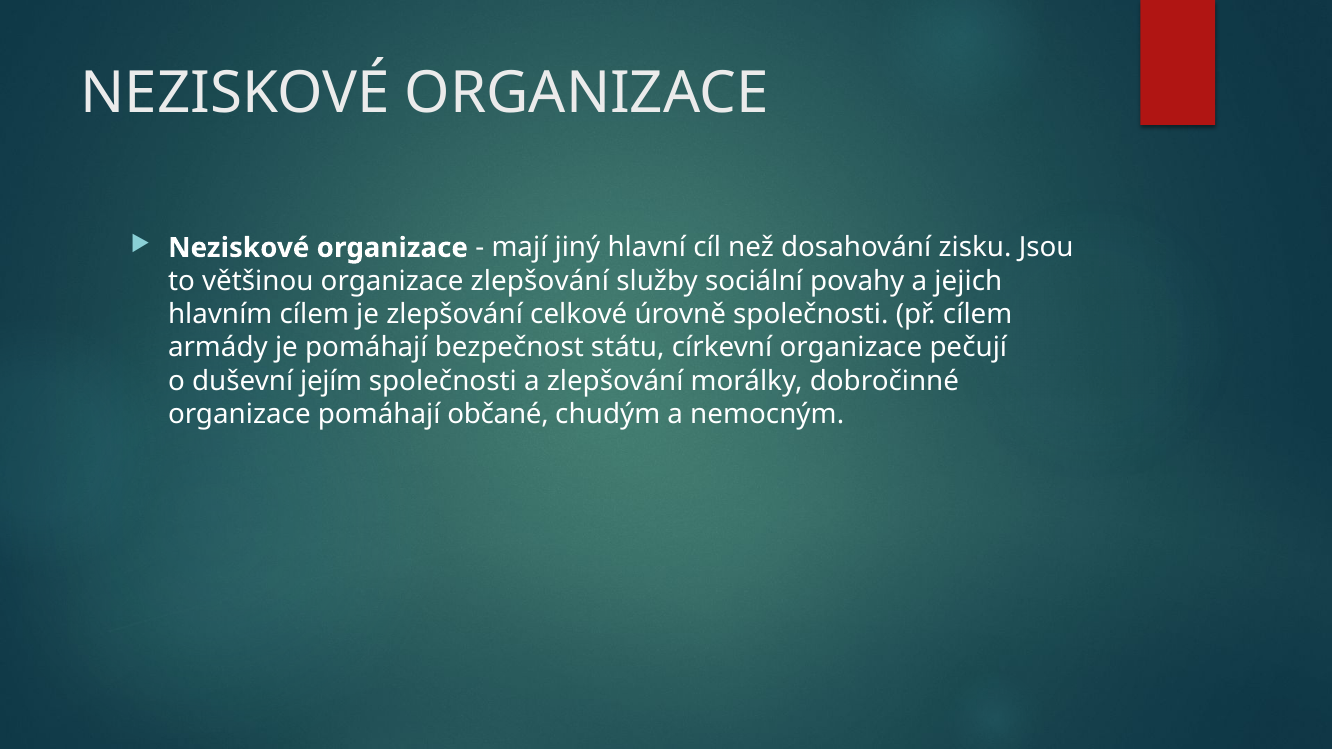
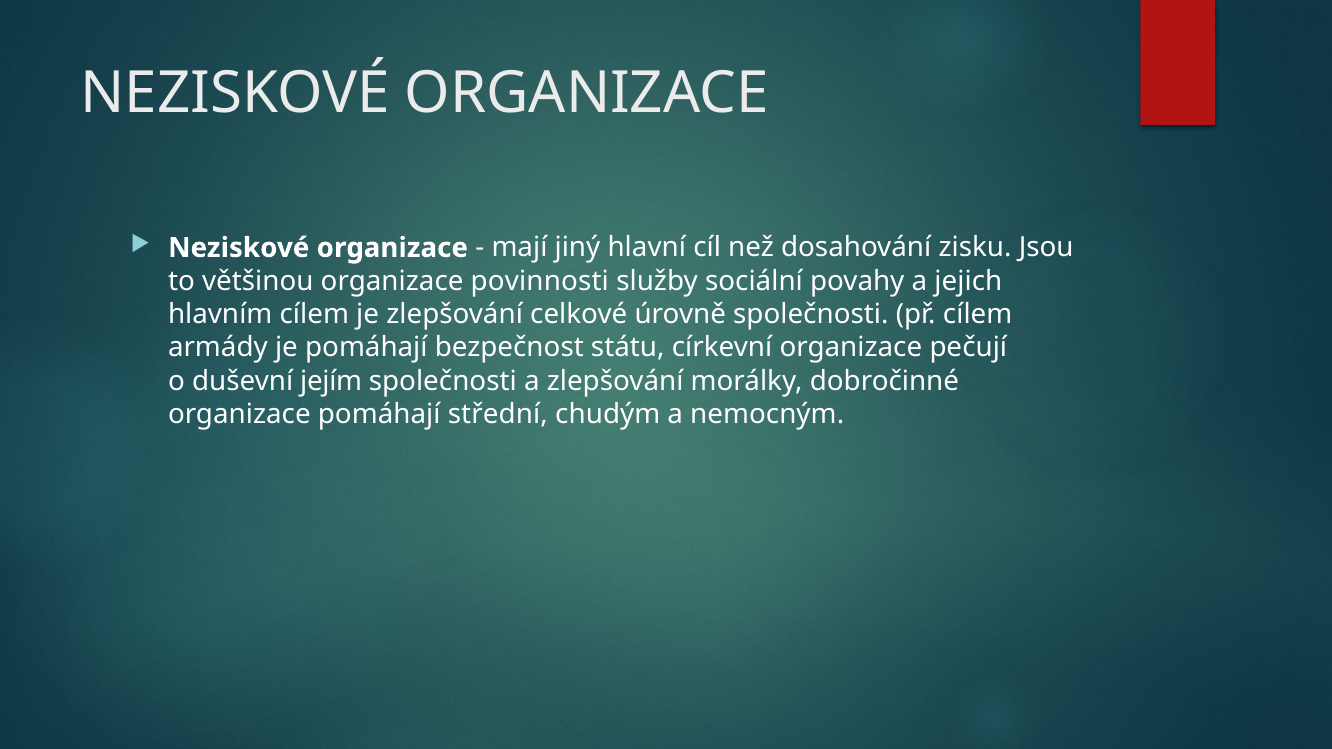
organizace zlepšování: zlepšování -> povinnosti
občané: občané -> střední
